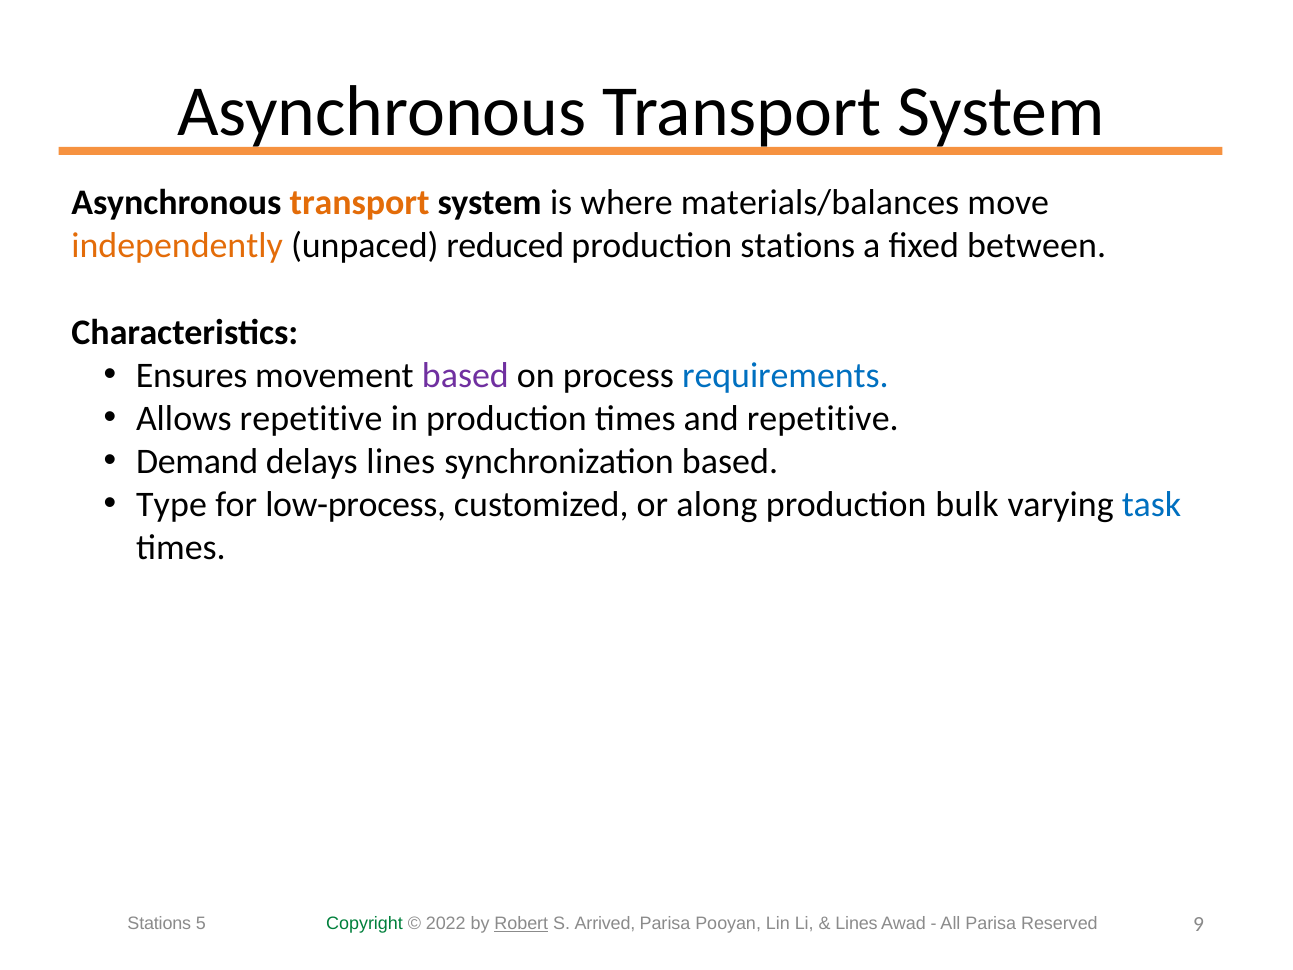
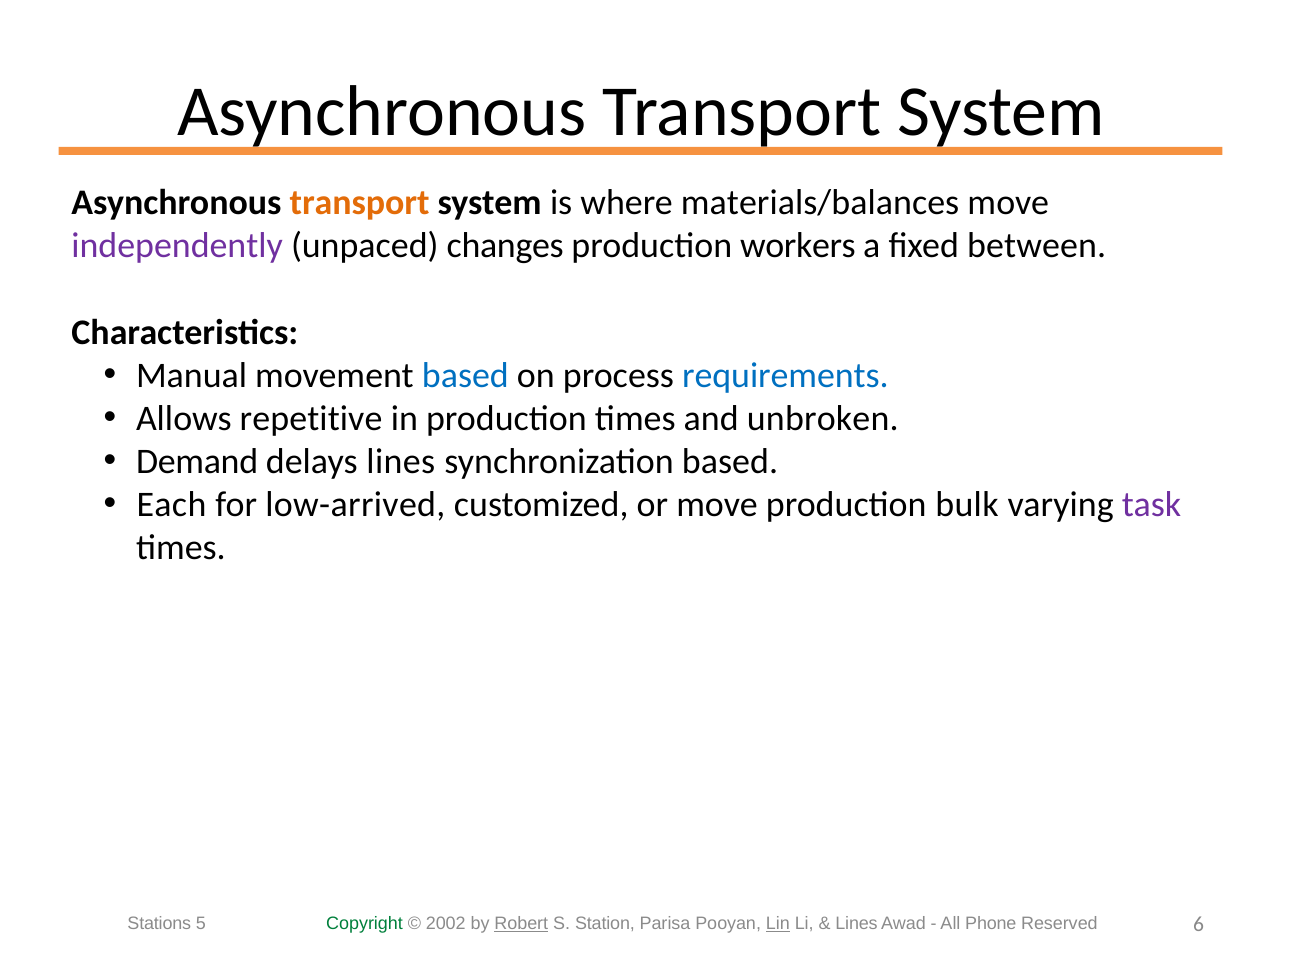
independently colour: orange -> purple
reduced: reduced -> changes
production stations: stations -> workers
Ensures: Ensures -> Manual
based at (465, 375) colour: purple -> blue
and repetitive: repetitive -> unbroken
Type: Type -> Each
low-process: low-process -> low-arrived
or along: along -> move
task colour: blue -> purple
2022: 2022 -> 2002
Arrived: Arrived -> Station
Lin underline: none -> present
All Parisa: Parisa -> Phone
9: 9 -> 6
